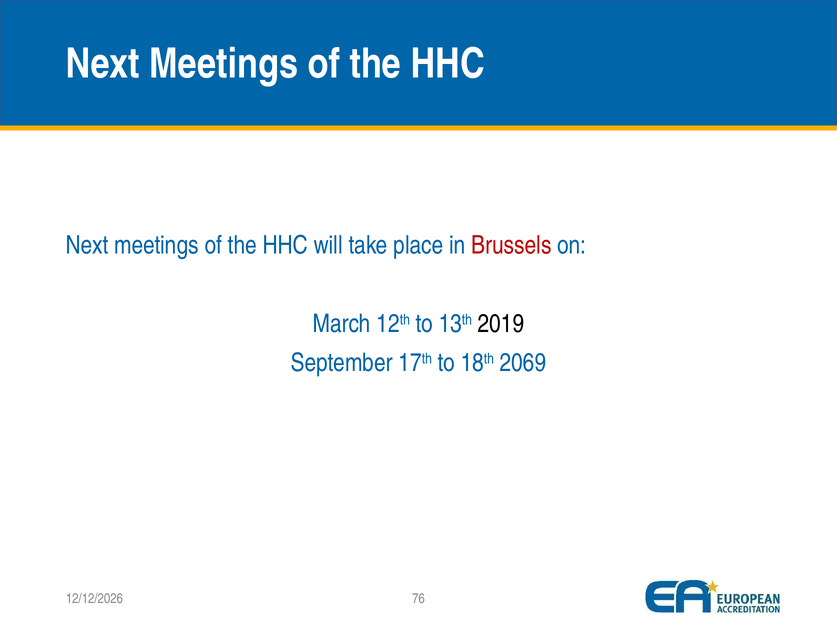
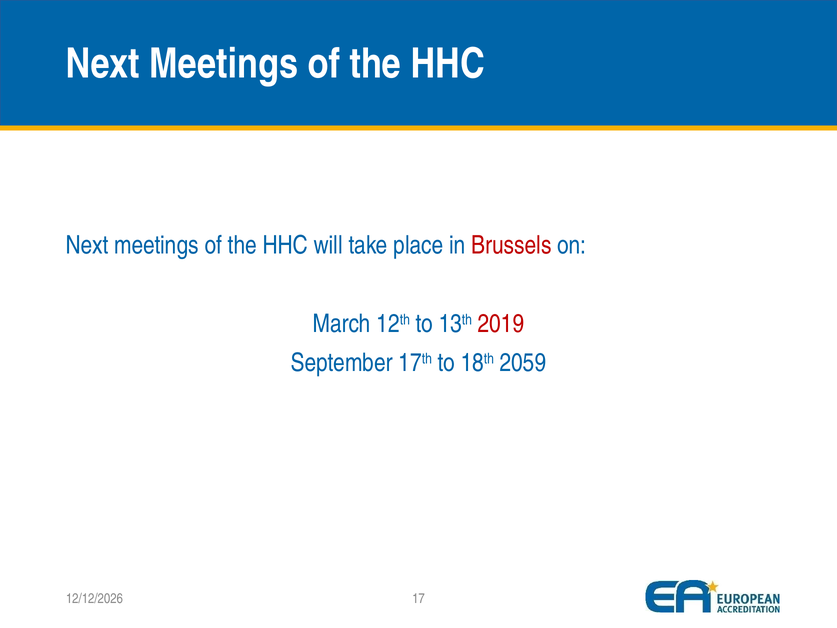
2019 colour: black -> red
2069: 2069 -> 2059
76: 76 -> 17
